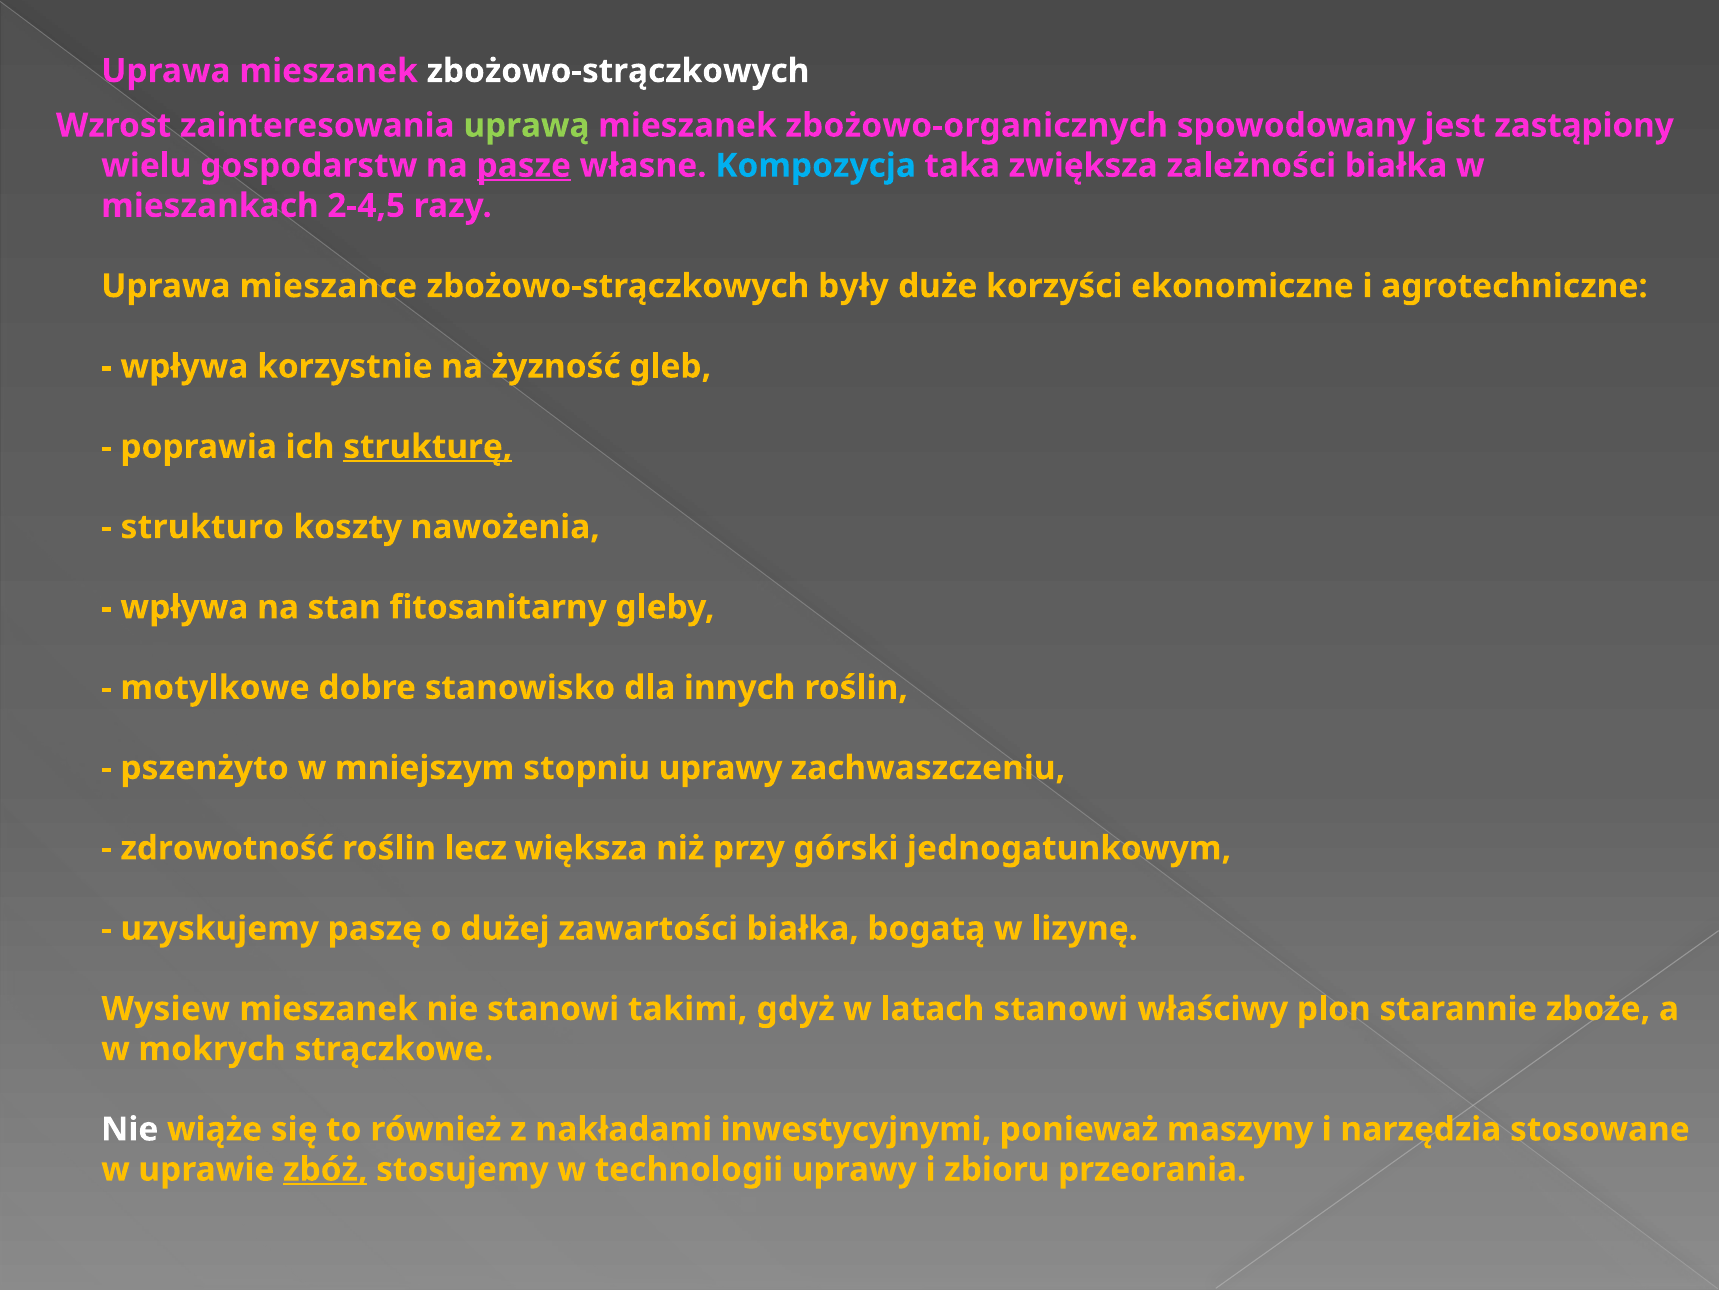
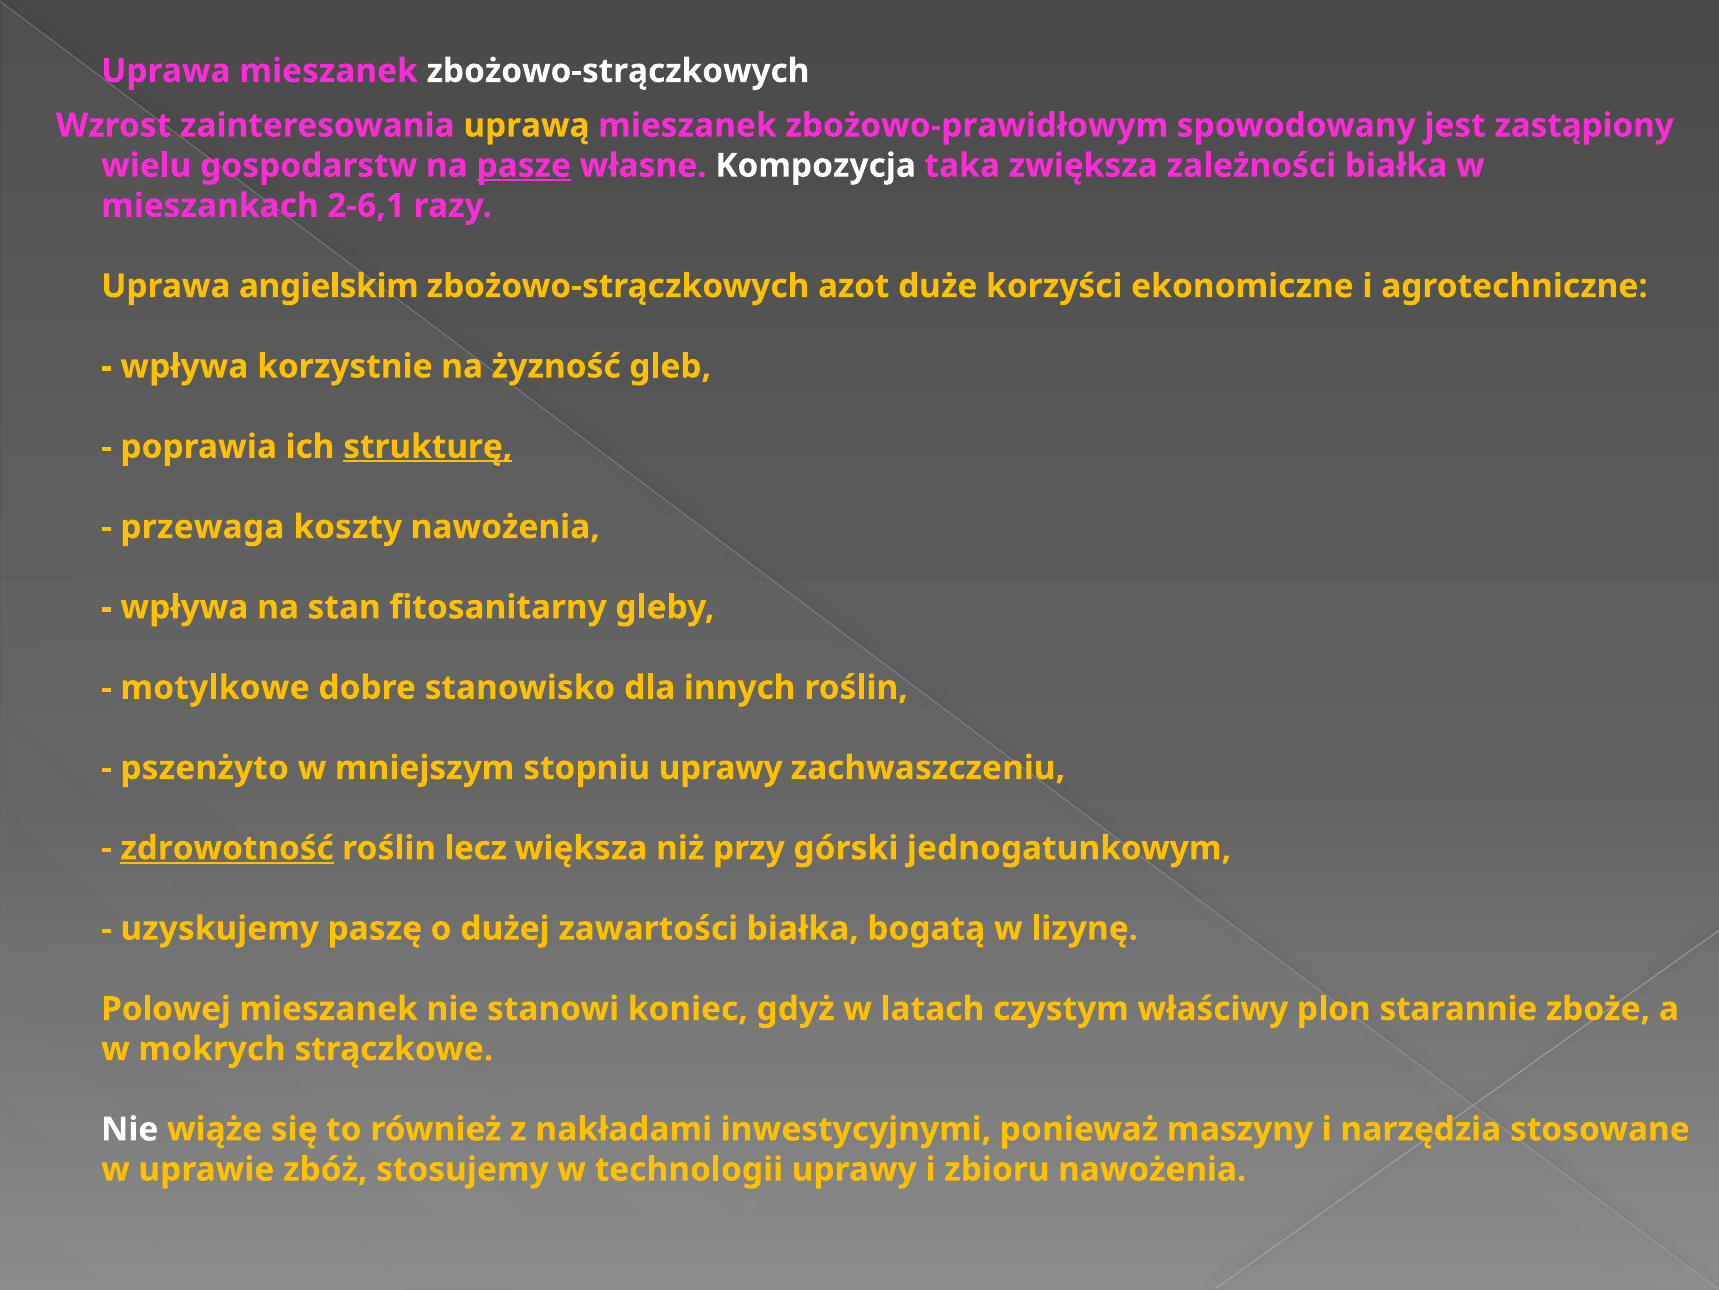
uprawą colour: light green -> yellow
zbożowo-organicznych: zbożowo-organicznych -> zbożowo-prawidłowym
Kompozycja colour: light blue -> white
2-4,5: 2-4,5 -> 2-6,1
mieszance: mieszance -> angielskim
były: były -> azot
strukturo: strukturo -> przewaga
zdrowotność underline: none -> present
Wysiew: Wysiew -> Polowej
takimi: takimi -> koniec
latach stanowi: stanowi -> czystym
zbóż underline: present -> none
zbioru przeorania: przeorania -> nawożenia
